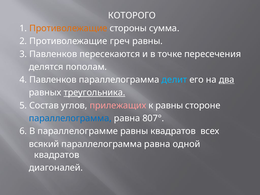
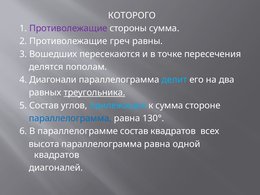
Противолежащие at (68, 28) colour: orange -> purple
3 Павленков: Павленков -> Вошедших
4 Павленков: Павленков -> Диагонали
два underline: present -> none
прилежащих colour: pink -> light blue
к равны: равны -> сумма
807°: 807° -> 130°
параллелограмме равны: равны -> состав
всякий: всякий -> высота
